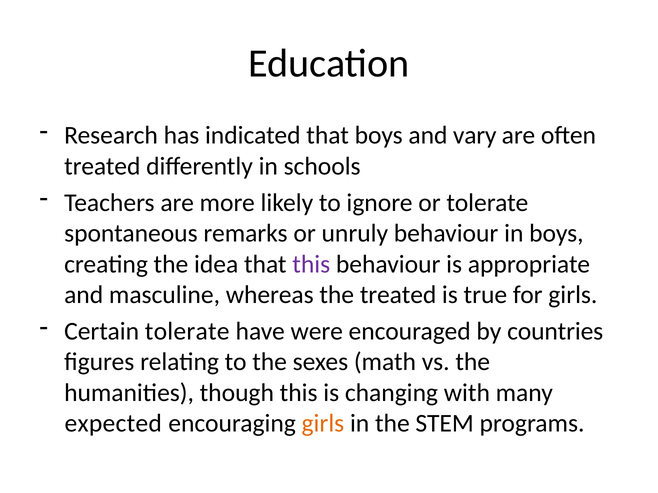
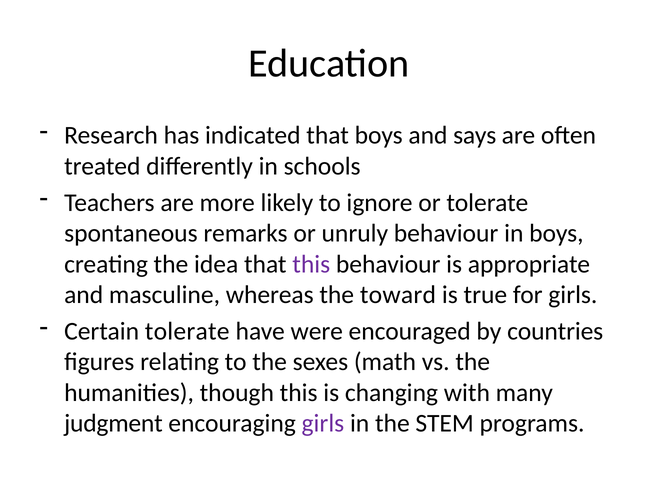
vary: vary -> says
the treated: treated -> toward
expected: expected -> judgment
girls at (323, 424) colour: orange -> purple
